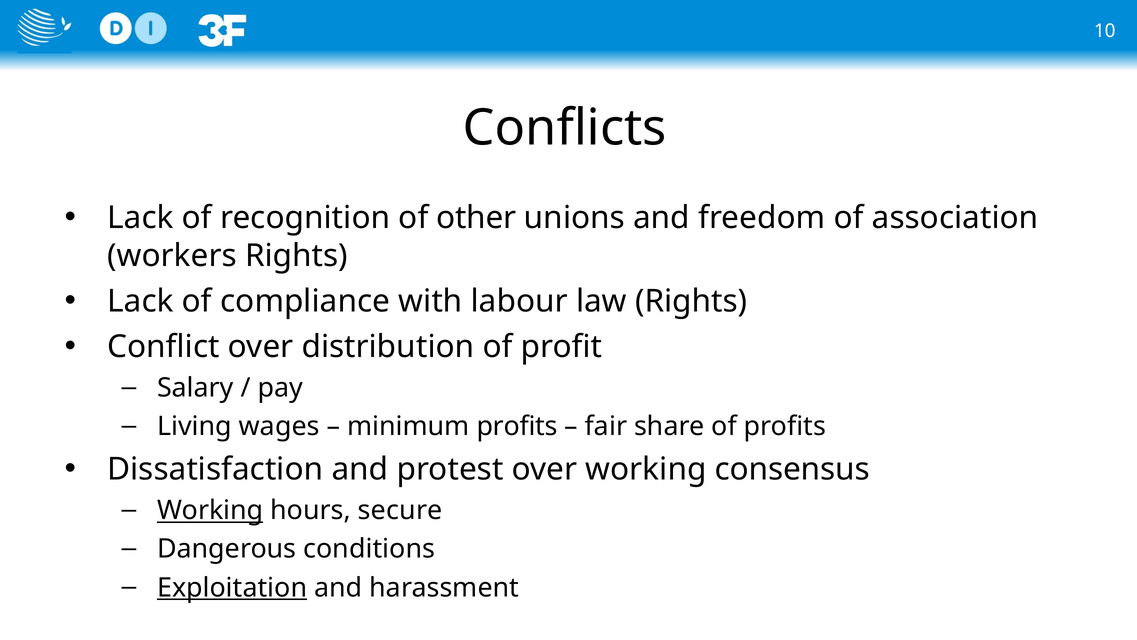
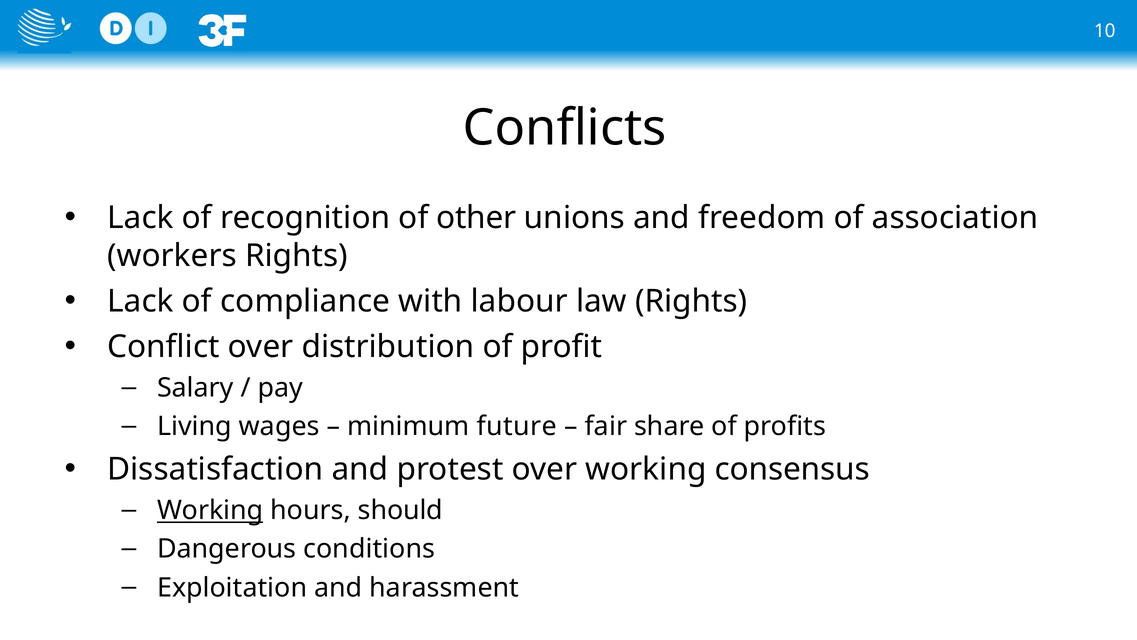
minimum profits: profits -> future
secure: secure -> should
Exploitation underline: present -> none
